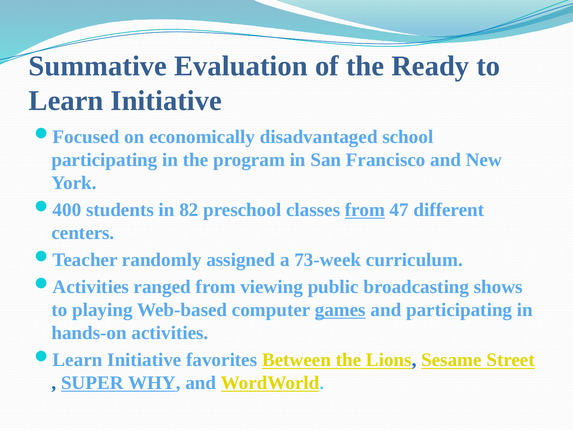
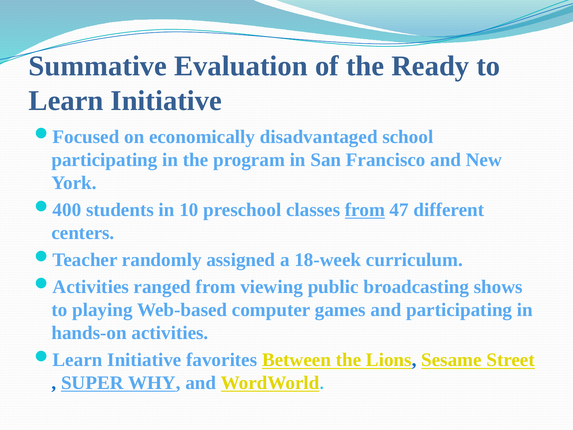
82: 82 -> 10
73-week: 73-week -> 18-week
games underline: present -> none
